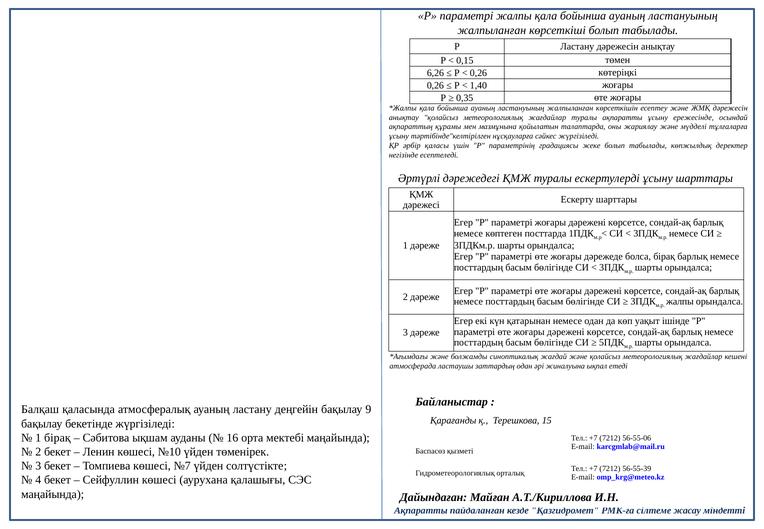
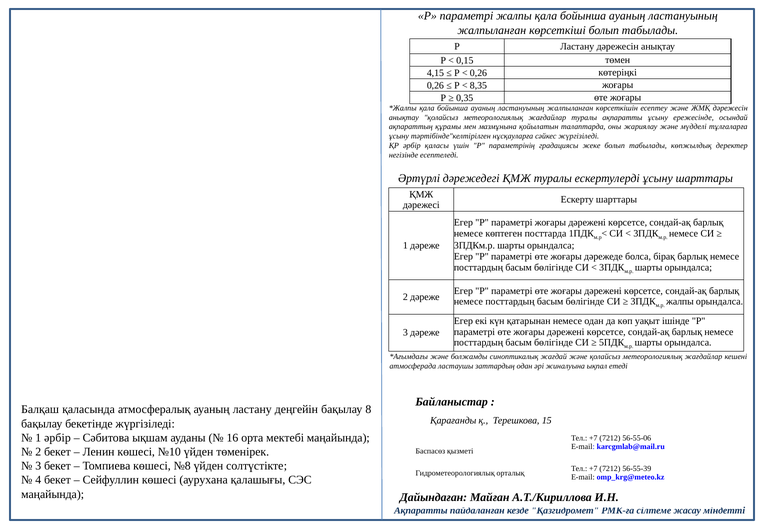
6,26: 6,26 -> 4,15
1,40: 1,40 -> 8,35
9: 9 -> 8
1 бірақ: бірақ -> әрбір
№7: №7 -> №8
